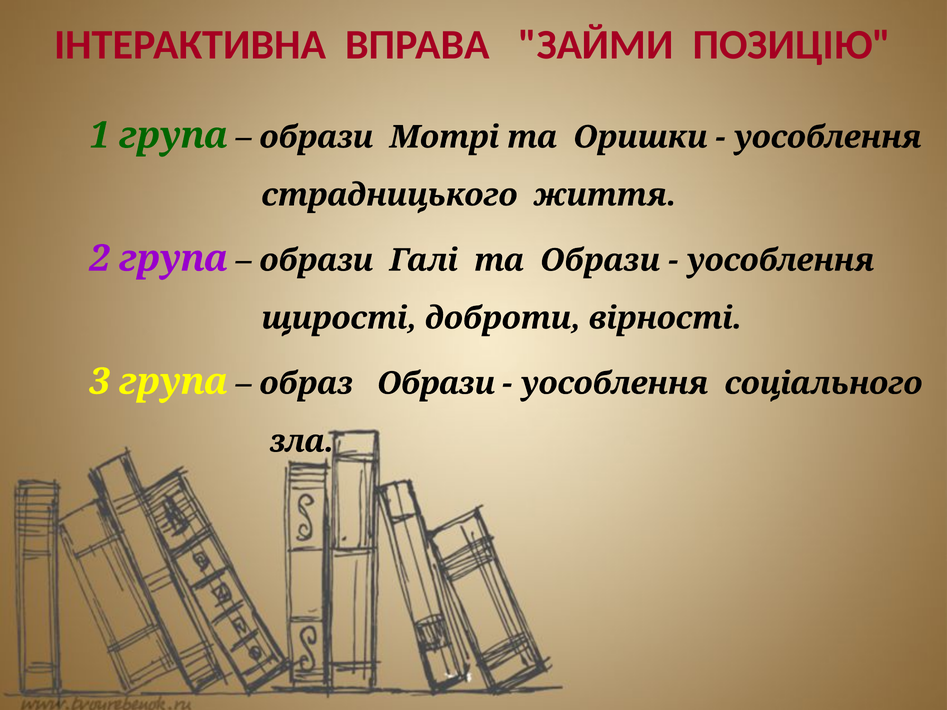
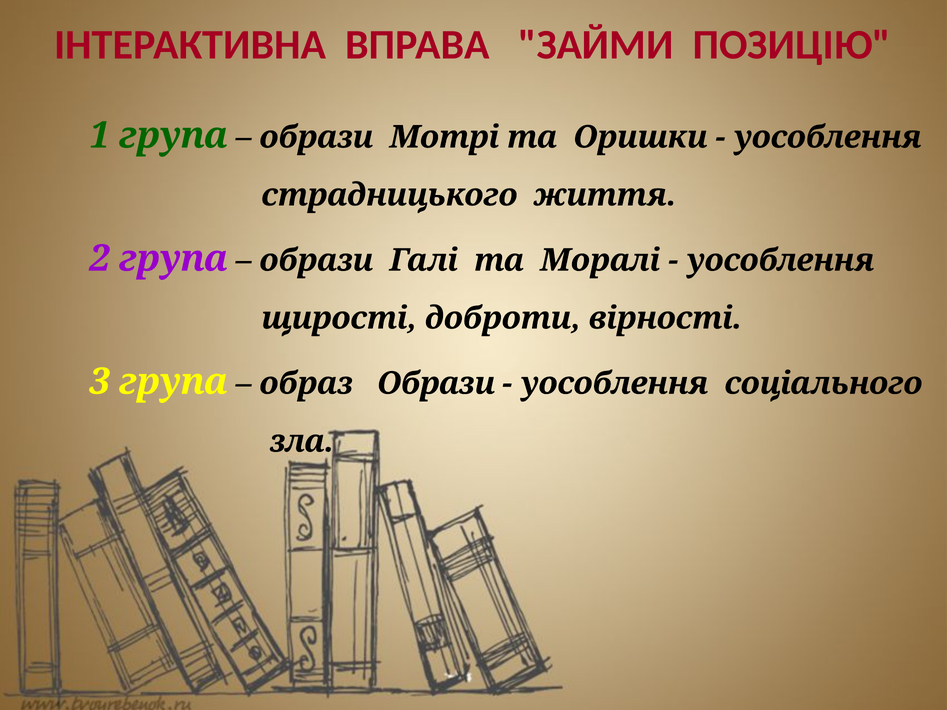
та Образи: Образи -> Моралі
